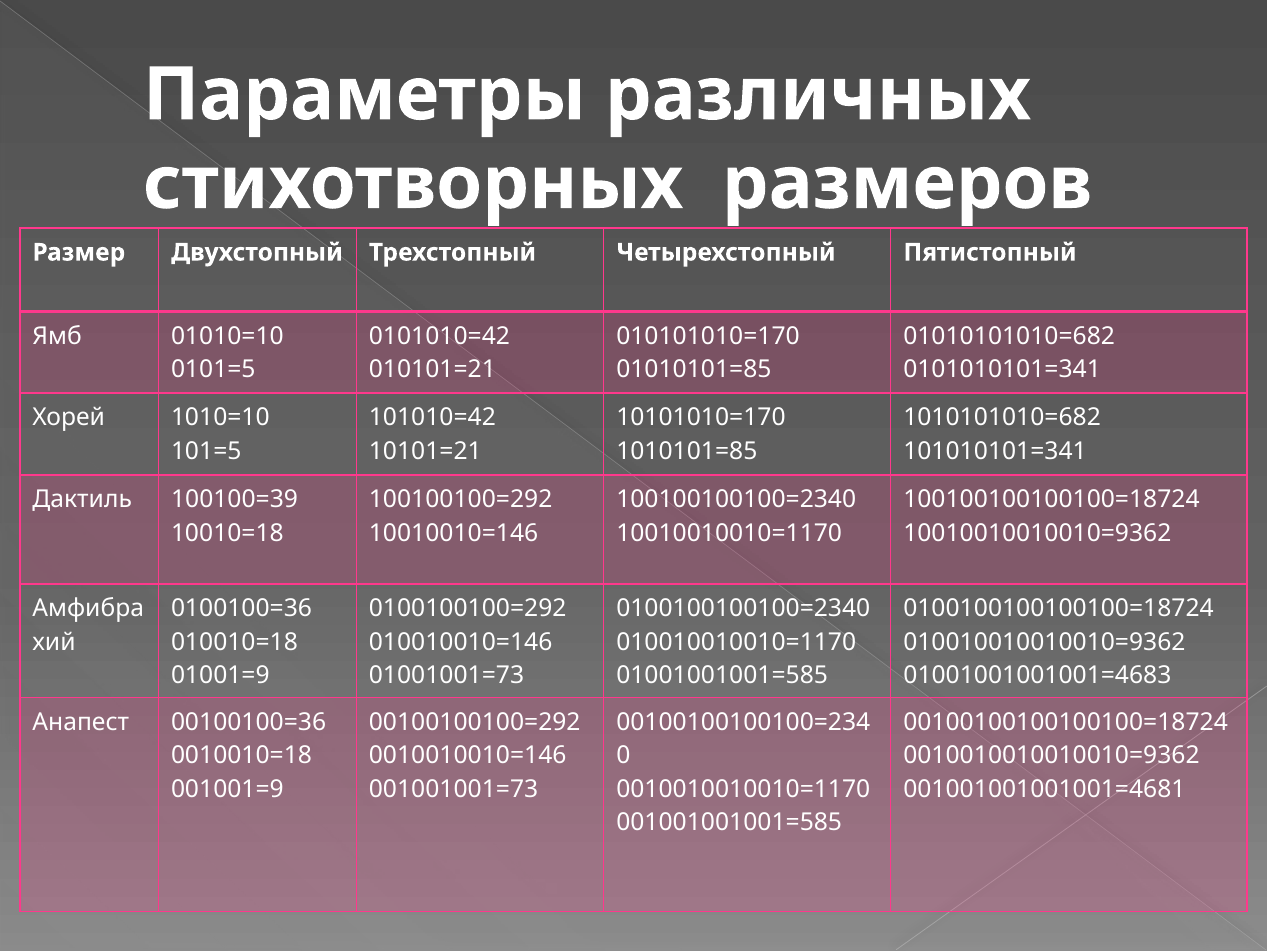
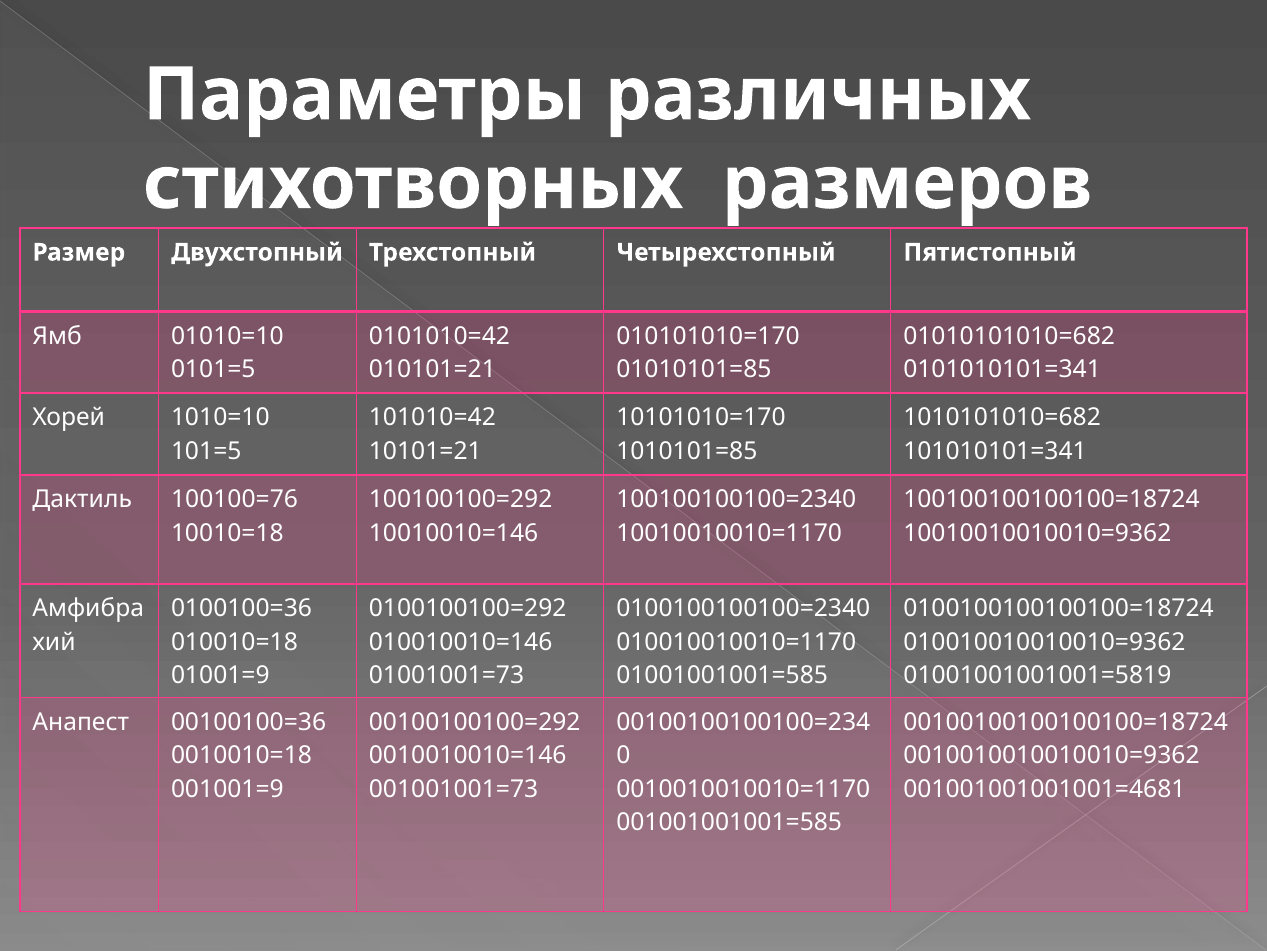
100100=39: 100100=39 -> 100100=76
01001001001001=4683: 01001001001001=4683 -> 01001001001001=5819
